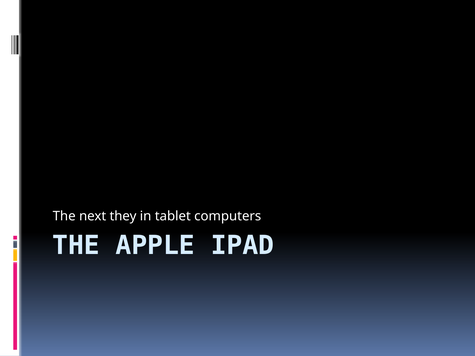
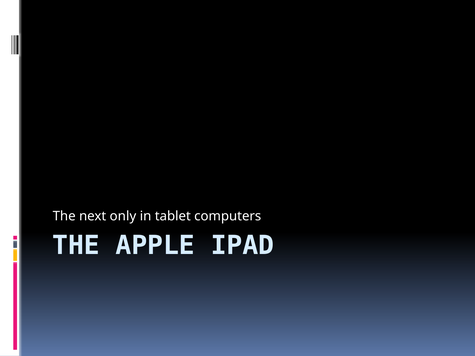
they: they -> only
